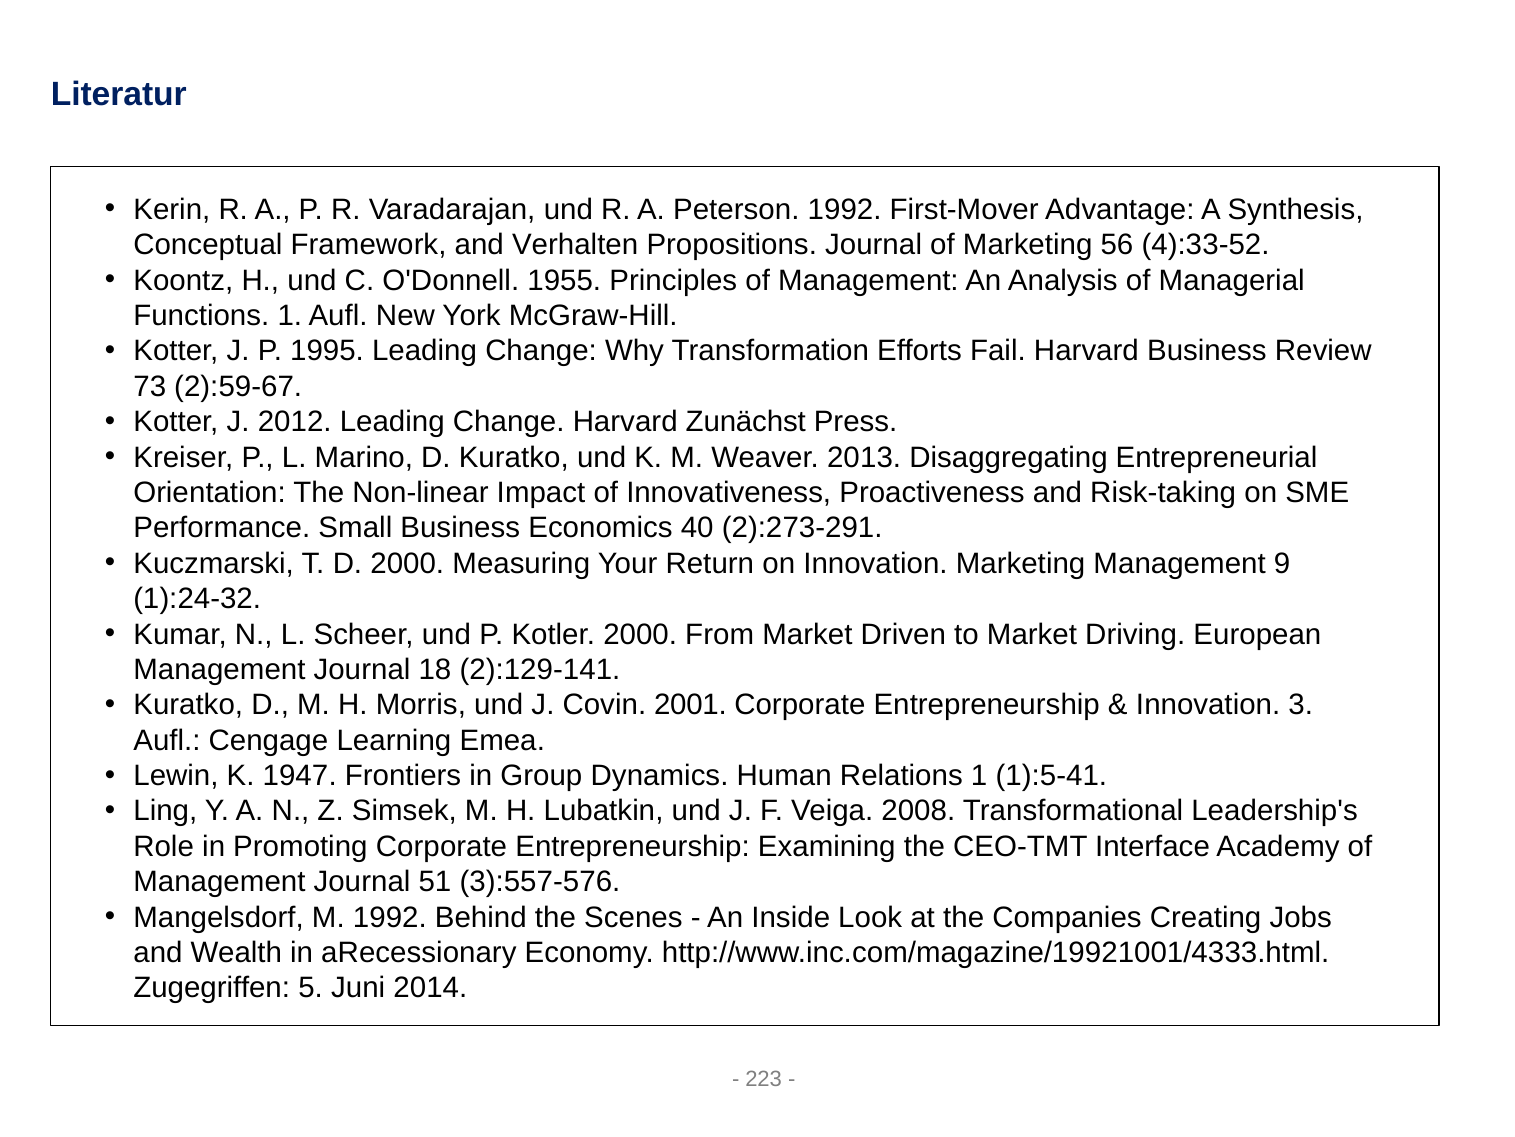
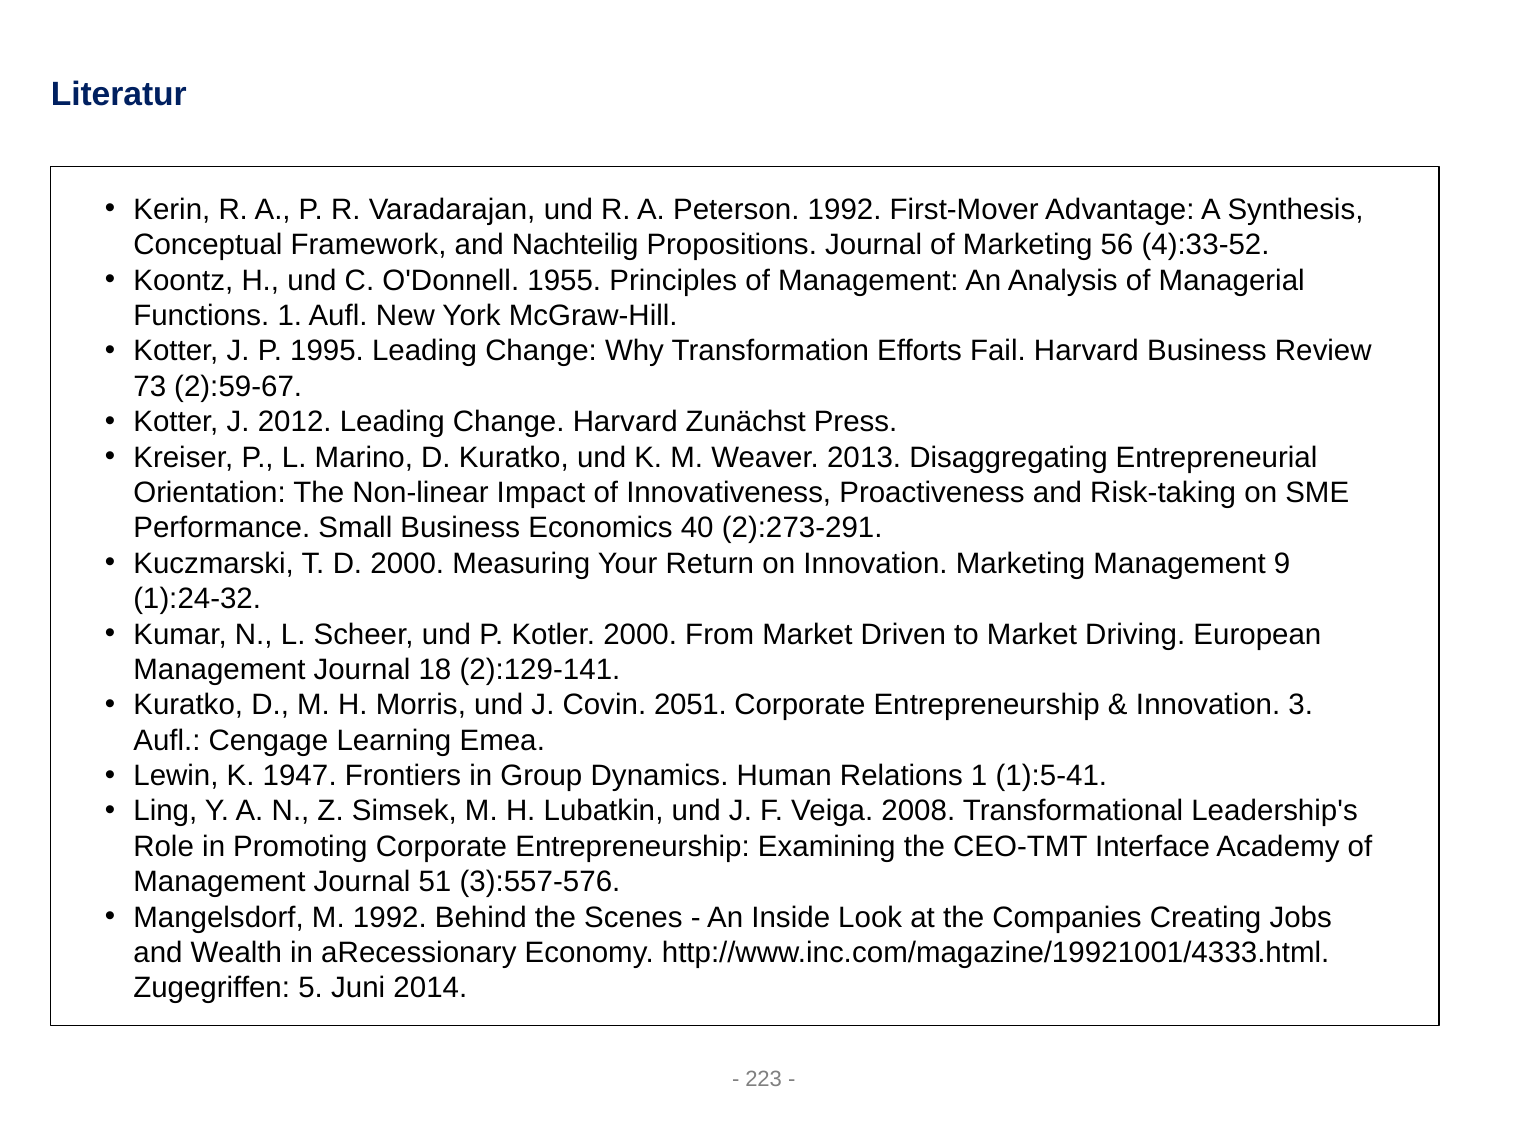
Verhalten: Verhalten -> Nachteilig
2001: 2001 -> 2051
